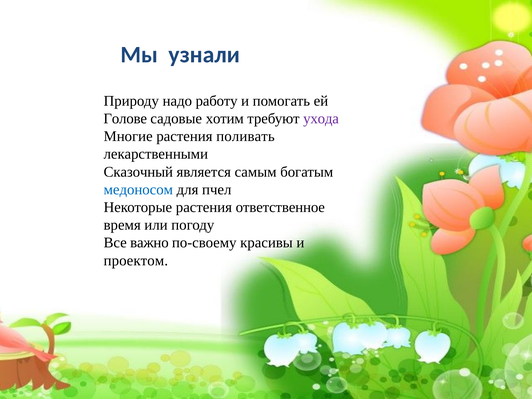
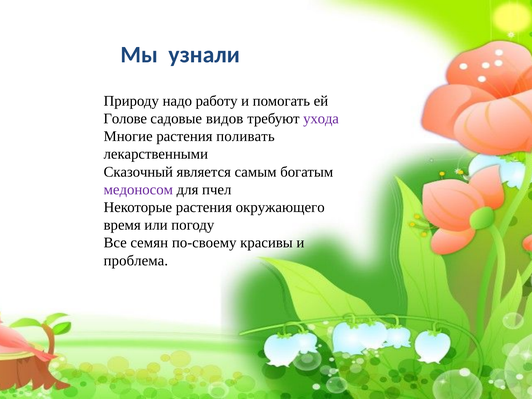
хотим: хотим -> видов
медоносом colour: blue -> purple
ответственное: ответственное -> окружающего
важно: важно -> семян
проектом: проектом -> проблема
